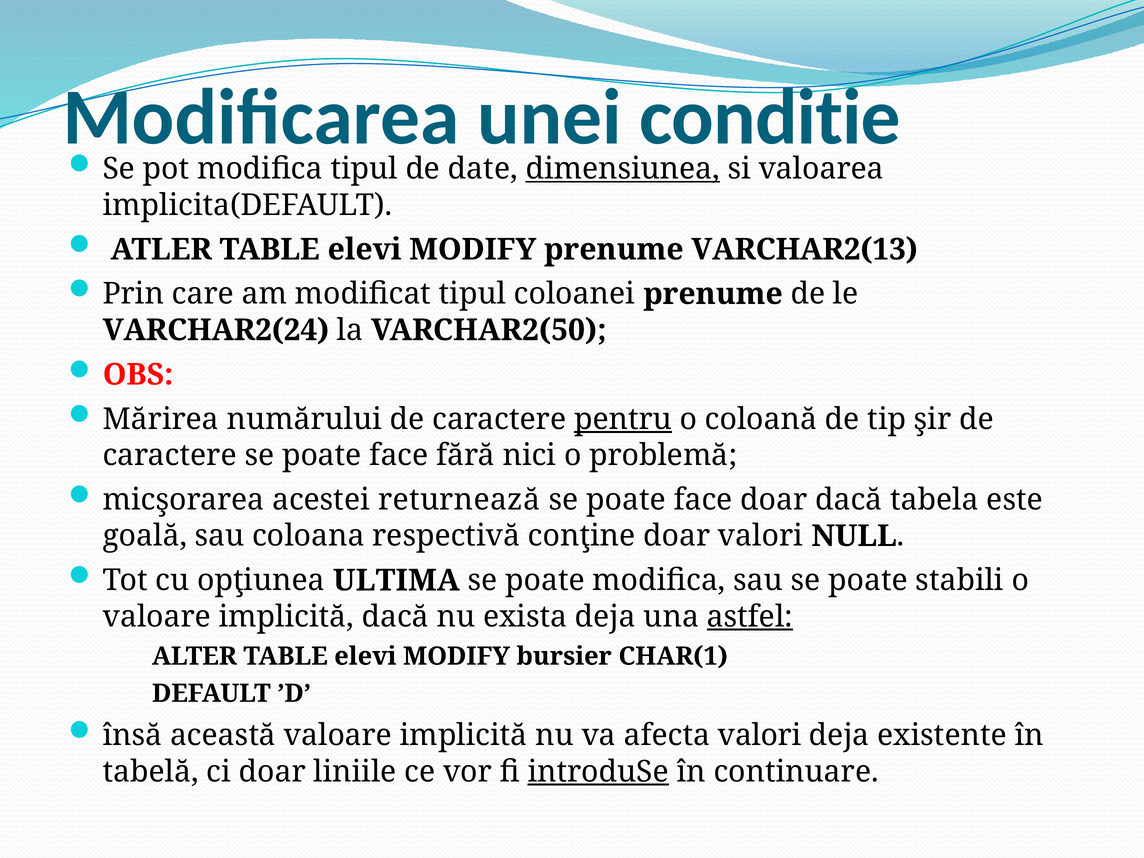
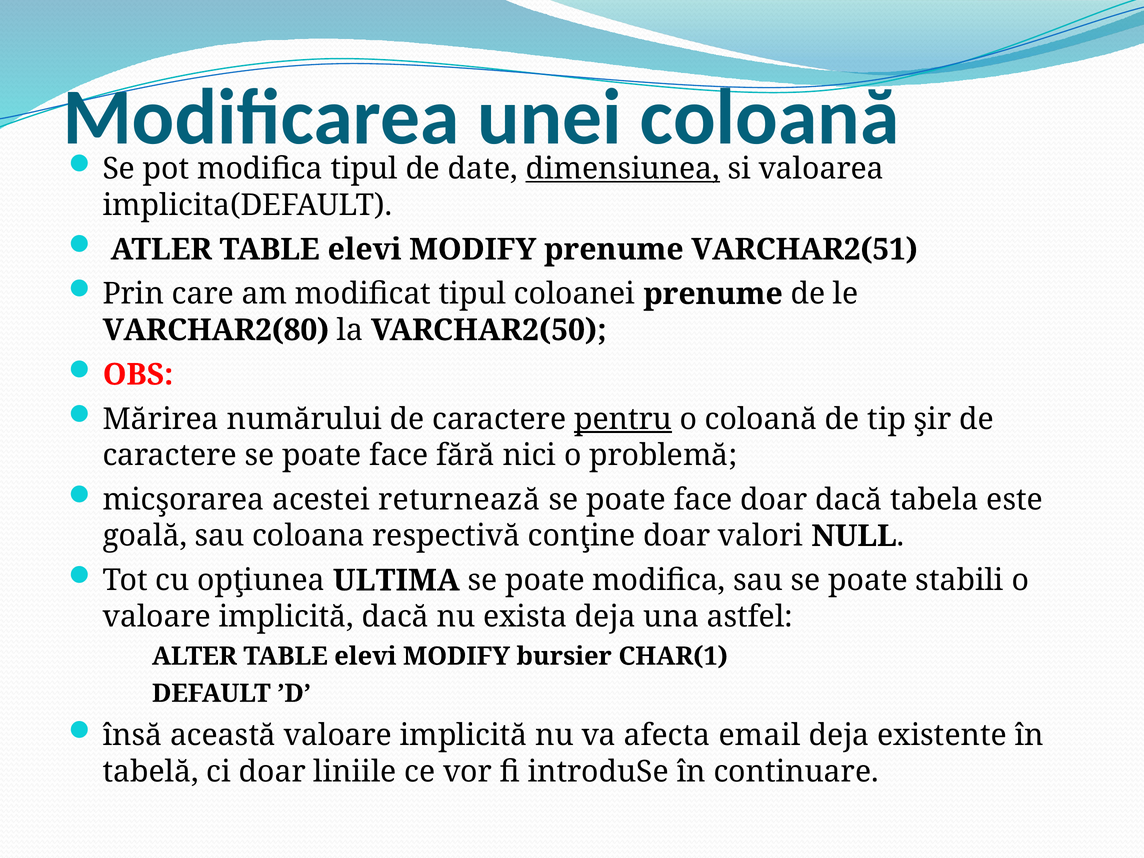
unei conditie: conditie -> coloană
VARCHAR2(13: VARCHAR2(13 -> VARCHAR2(51
VARCHAR2(24: VARCHAR2(24 -> VARCHAR2(80
astfel underline: present -> none
afecta valori: valori -> email
introduSe underline: present -> none
